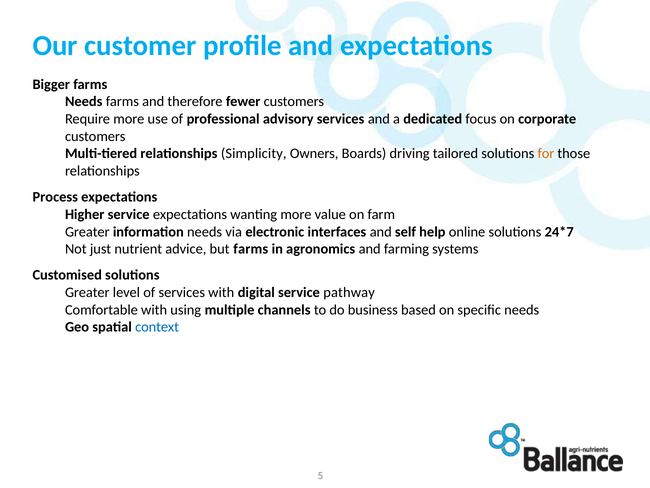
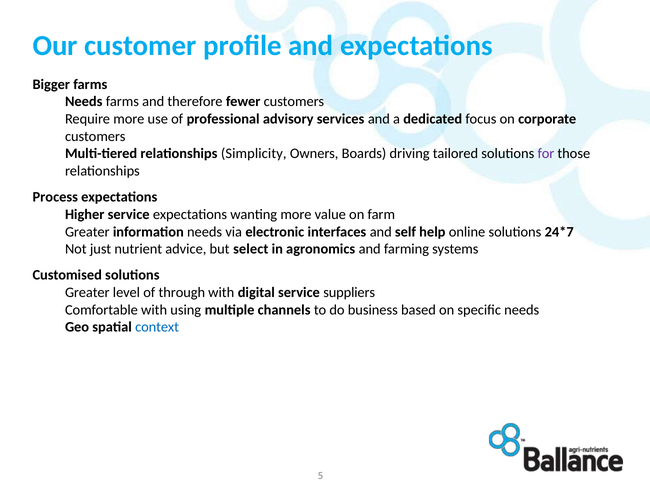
for colour: orange -> purple
but farms: farms -> select
of services: services -> through
pathway: pathway -> suppliers
